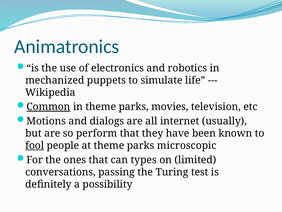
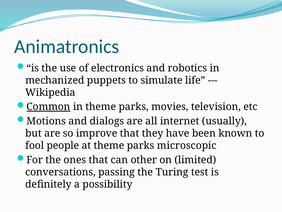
perform: perform -> improve
fool underline: present -> none
types: types -> other
